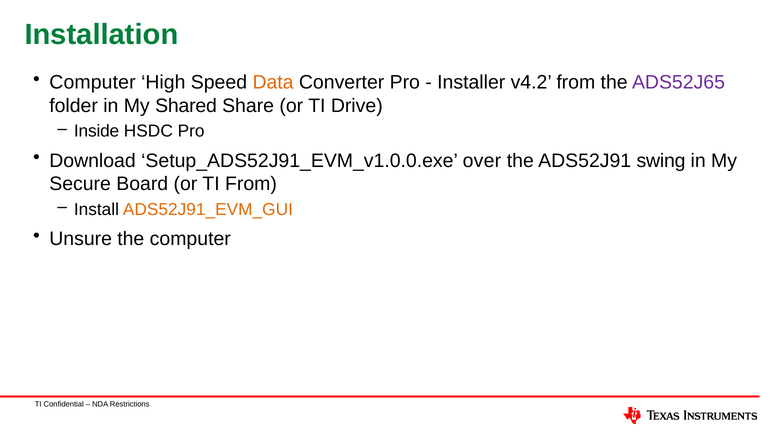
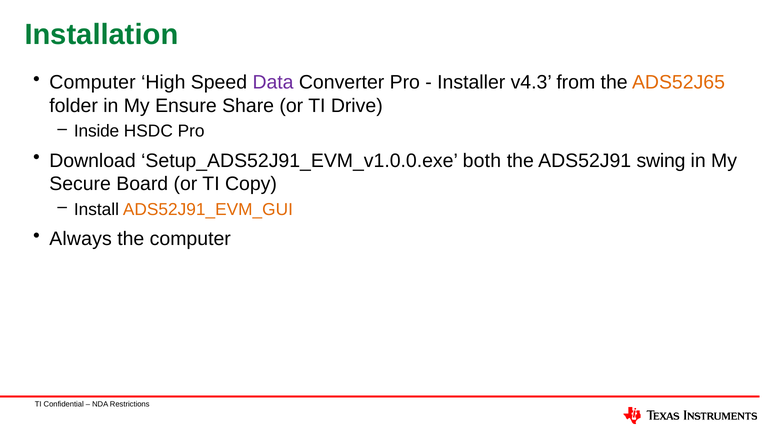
Data colour: orange -> purple
v4.2: v4.2 -> v4.3
ADS52J65 colour: purple -> orange
Shared: Shared -> Ensure
over: over -> both
TI From: From -> Copy
Unsure: Unsure -> Always
